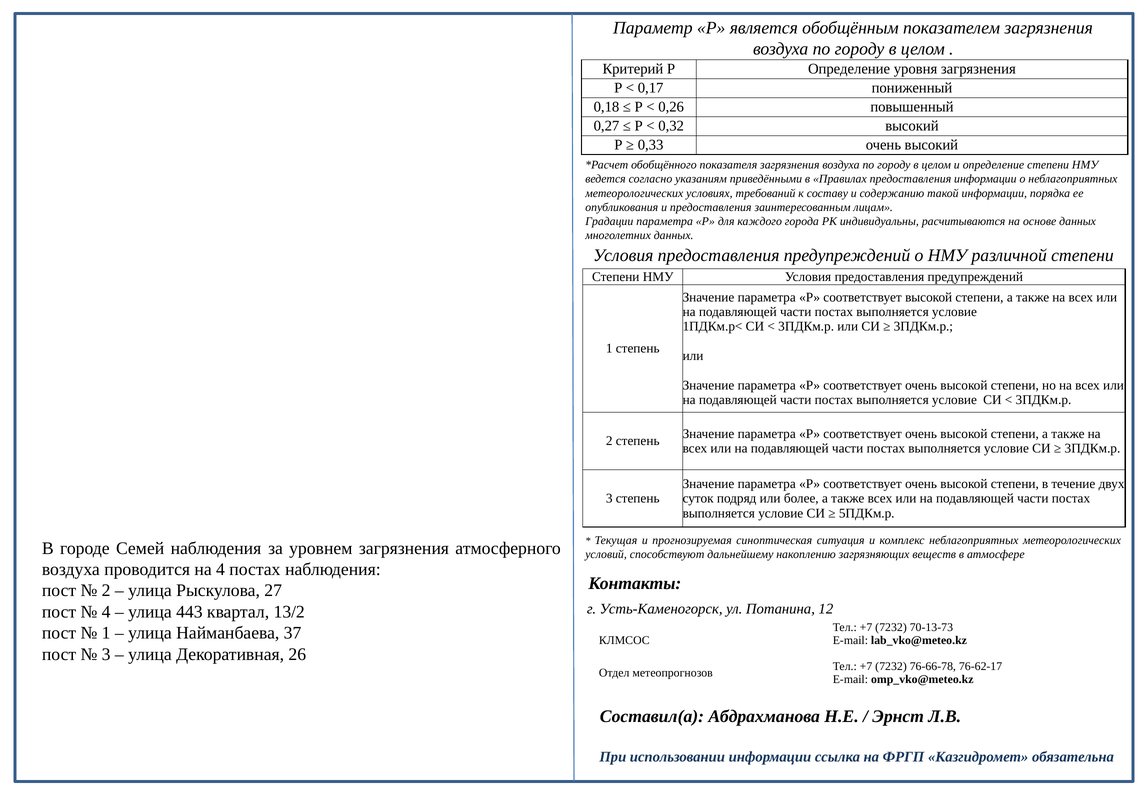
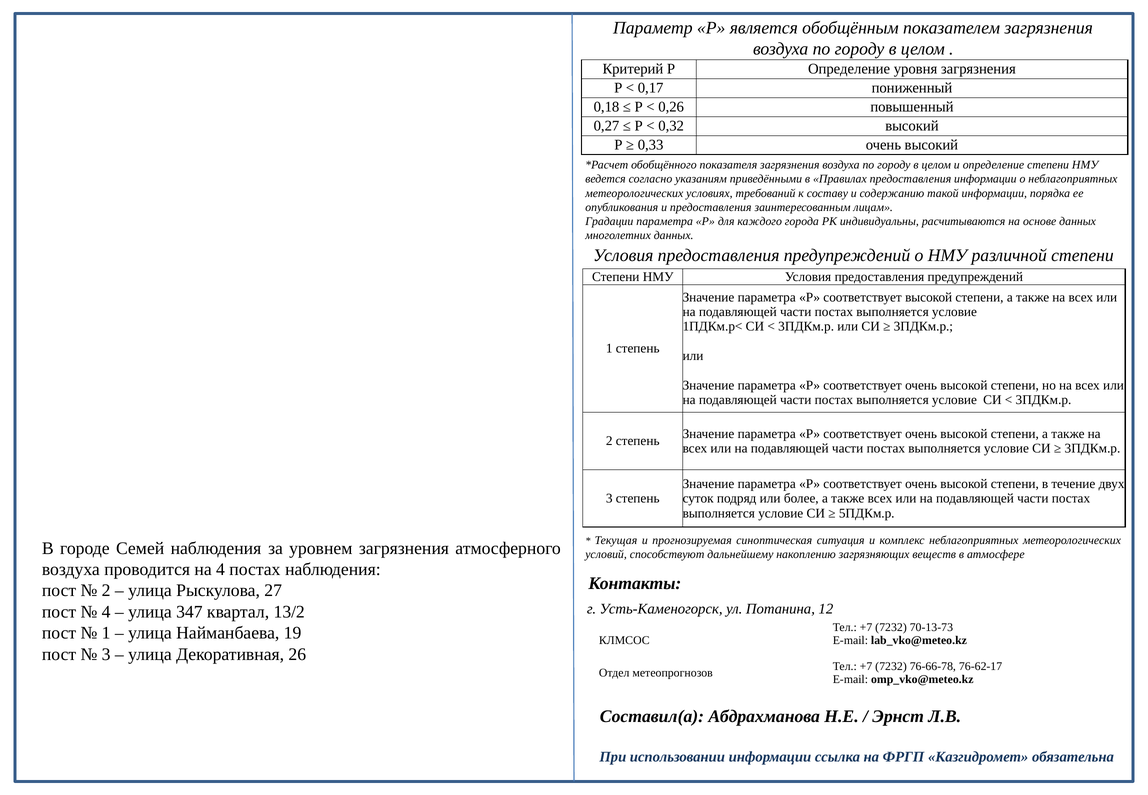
443: 443 -> 347
37: 37 -> 19
